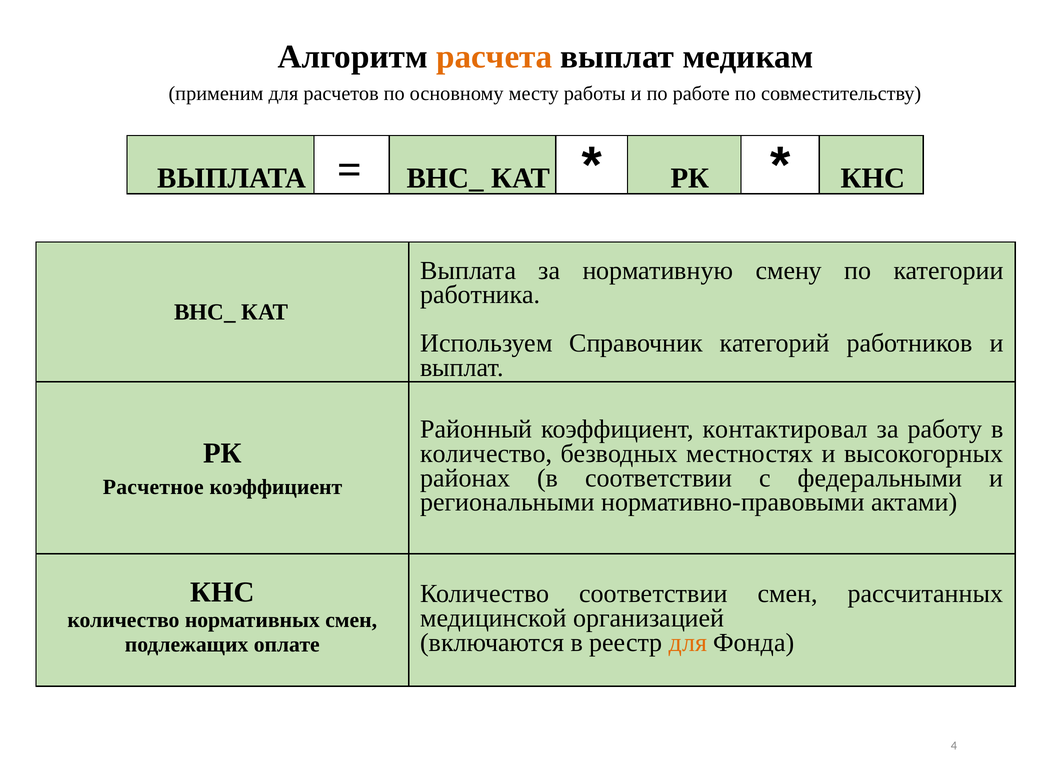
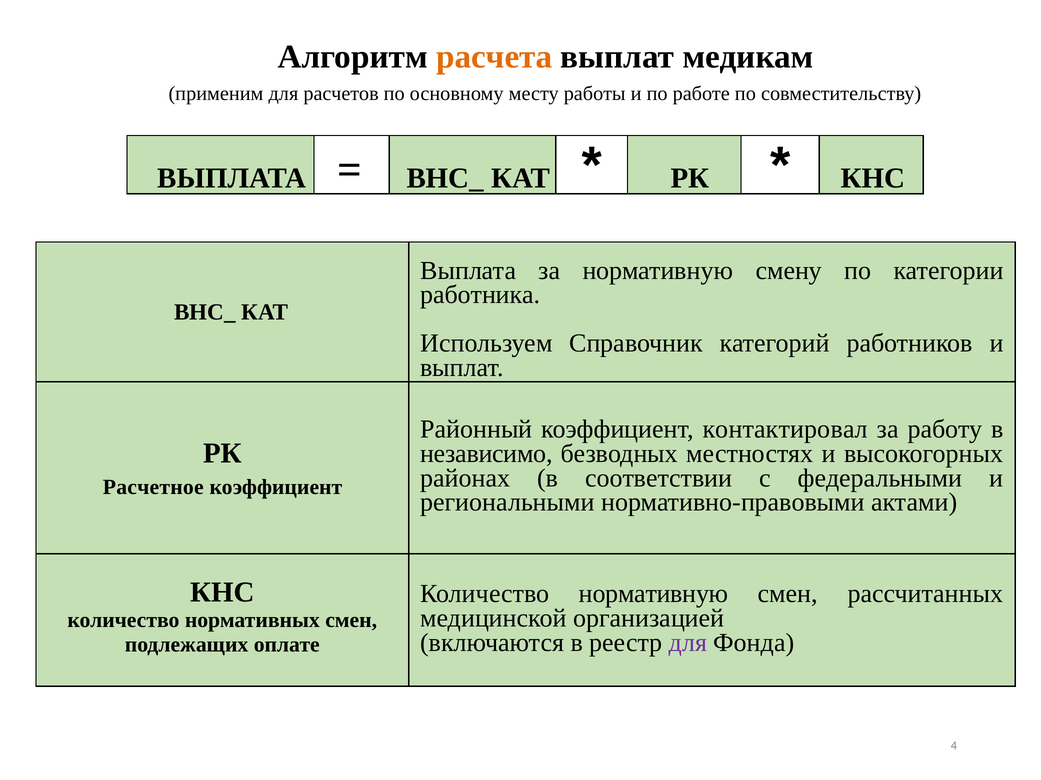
количество at (486, 454): количество -> независимо
Количество соответствии: соответствии -> нормативную
для at (688, 643) colour: orange -> purple
